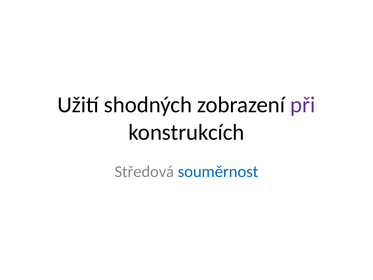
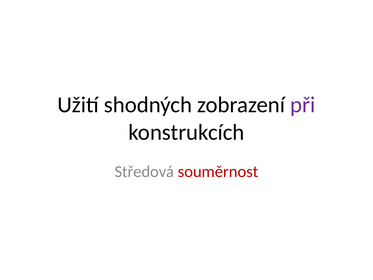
souměrnost colour: blue -> red
